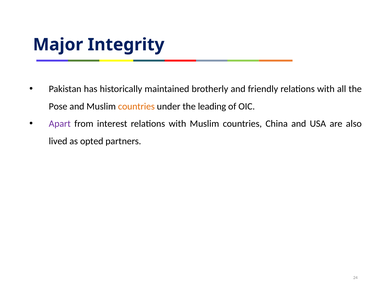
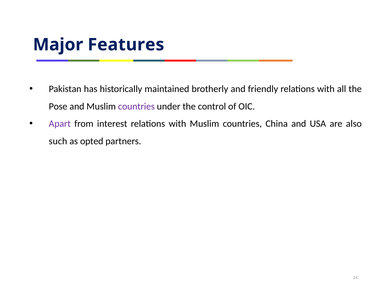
Integrity: Integrity -> Features
countries at (136, 106) colour: orange -> purple
leading: leading -> control
lived: lived -> such
